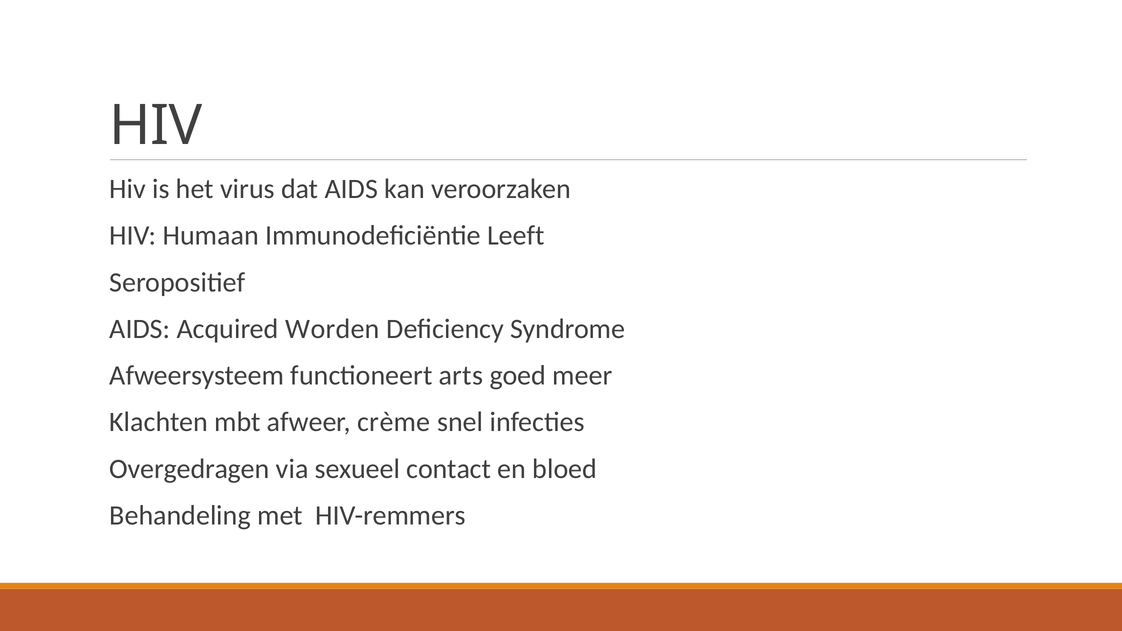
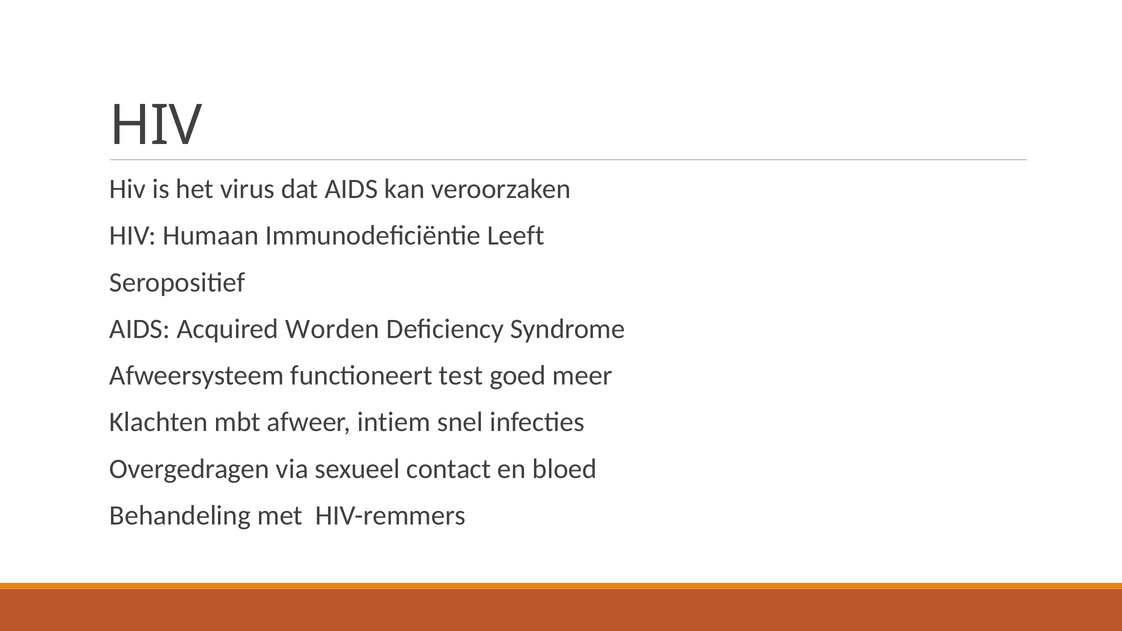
arts: arts -> test
crème: crème -> intiem
